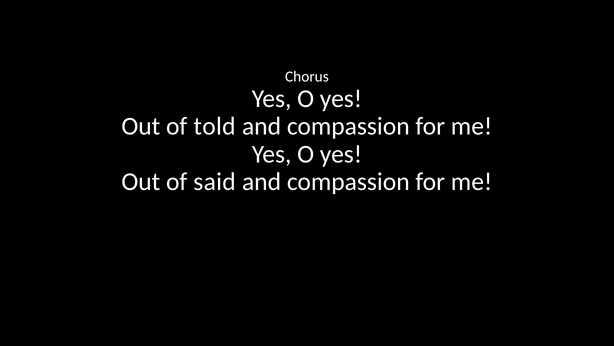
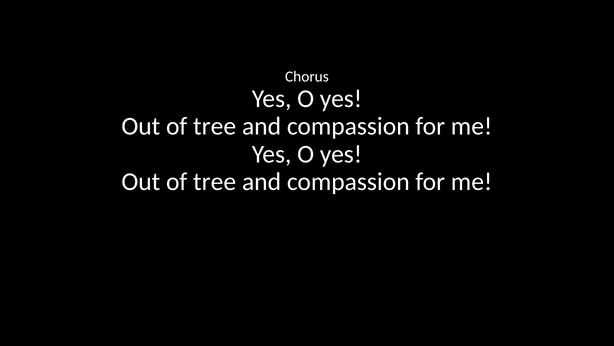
told at (215, 126): told -> tree
said at (215, 181): said -> tree
